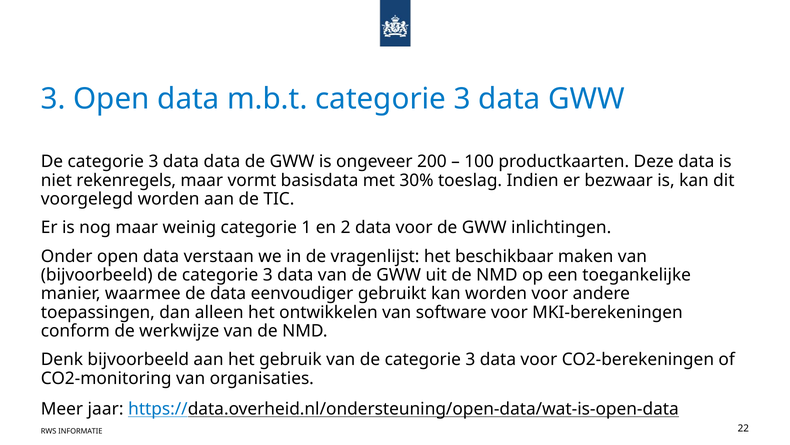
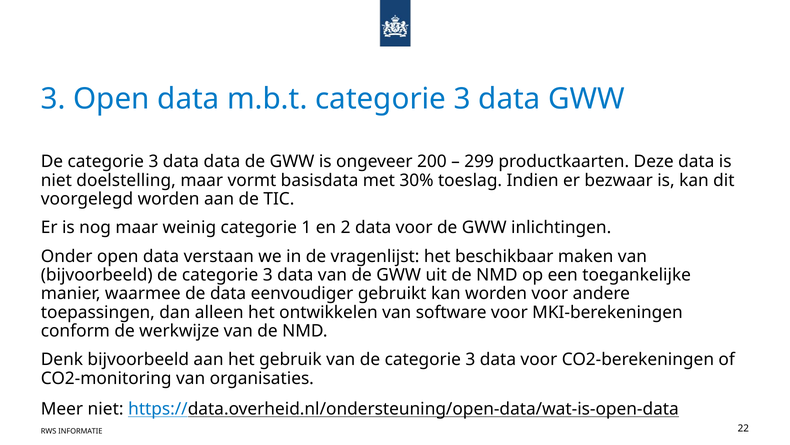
100: 100 -> 299
rekenregels: rekenregels -> doelstelling
Meer jaar: jaar -> niet
